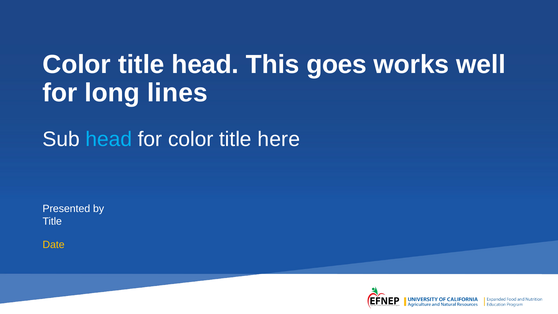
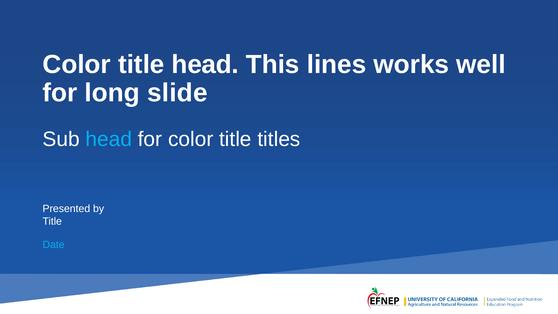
goes: goes -> lines
lines: lines -> slide
here: here -> titles
Date colour: yellow -> light blue
